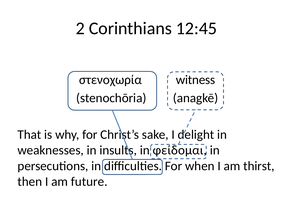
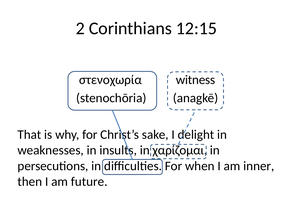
12:45: 12:45 -> 12:15
φείδομαι: φείδομαι -> χαρίζομαι
thirst: thirst -> inner
